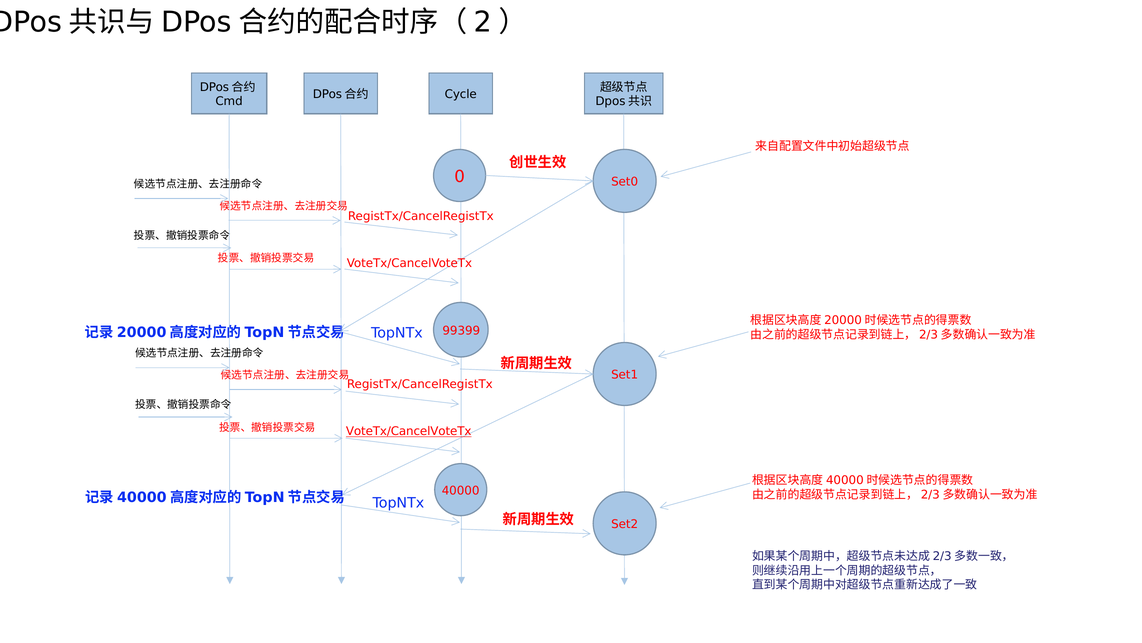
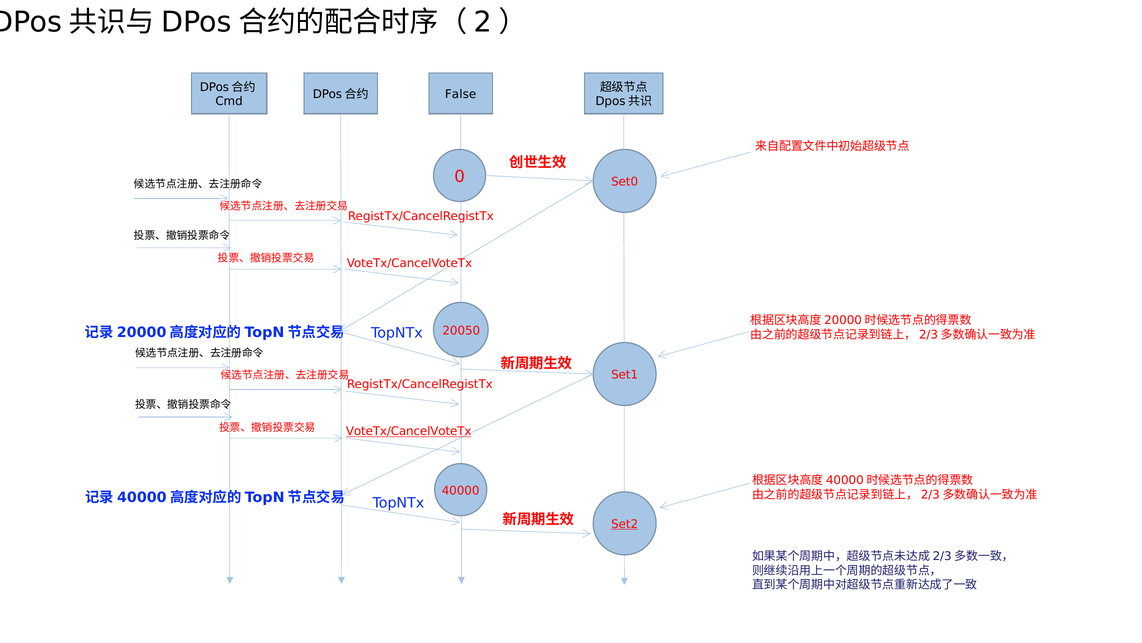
Cycle: Cycle -> False
99399: 99399 -> 20050
Set2 underline: none -> present
